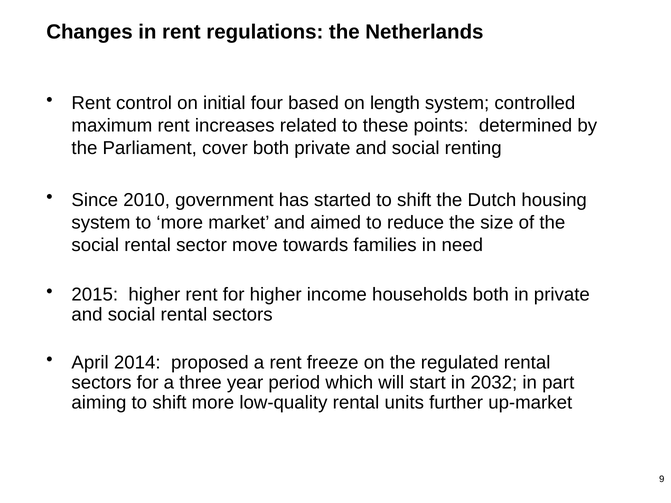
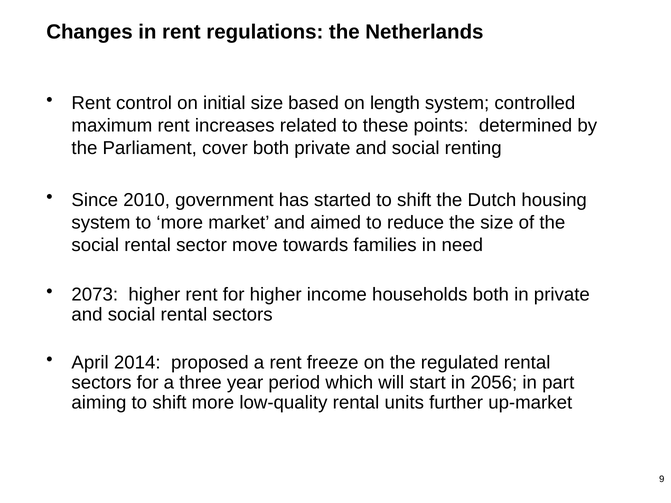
initial four: four -> size
2015: 2015 -> 2073
2032: 2032 -> 2056
